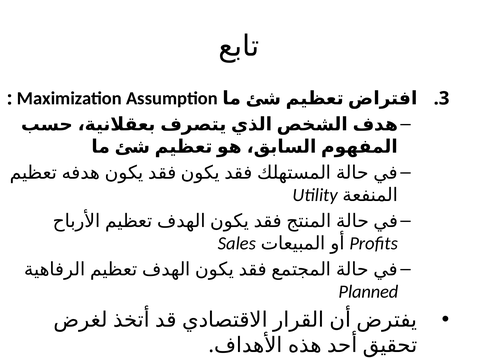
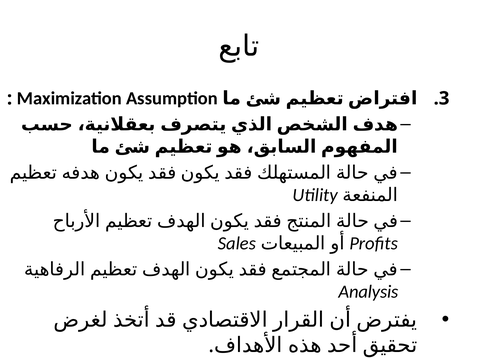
Planned: Planned -> Analysis
